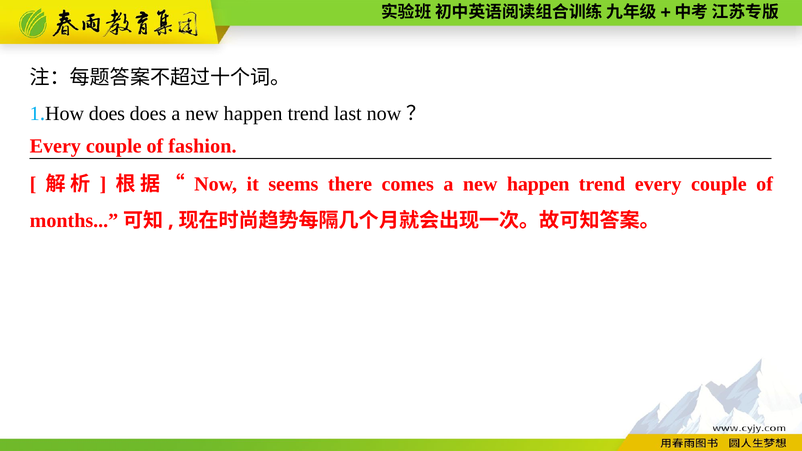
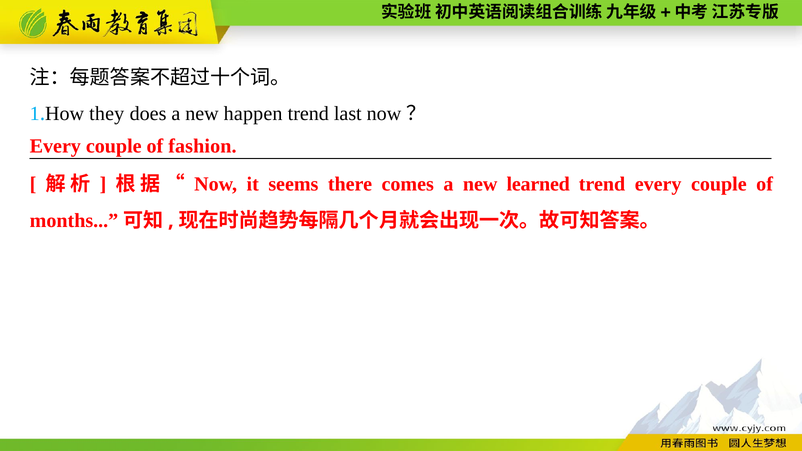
does at (107, 114): does -> they
comes a new happen: happen -> learned
